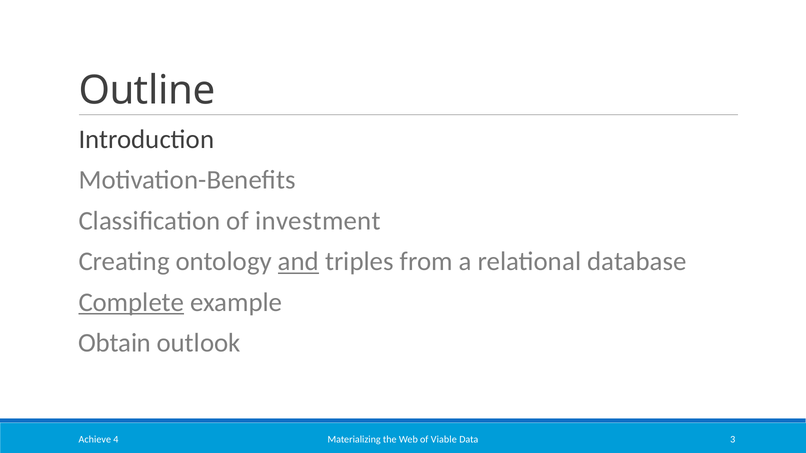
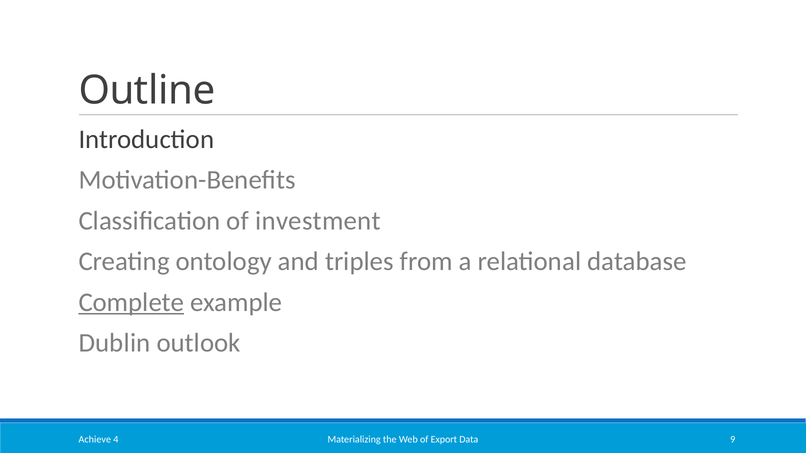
and underline: present -> none
Obtain: Obtain -> Dublin
Viable: Viable -> Export
3: 3 -> 9
